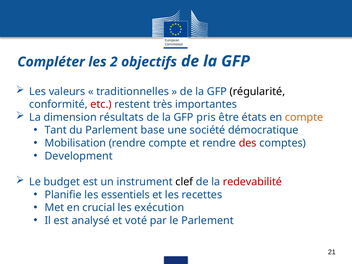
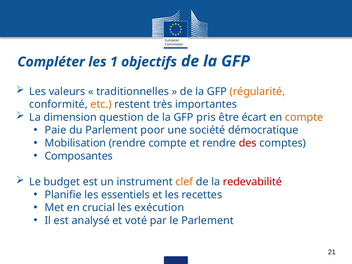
2: 2 -> 1
régularité colour: black -> orange
etc colour: red -> orange
résultats: résultats -> question
états: états -> écart
Tant: Tant -> Paie
base: base -> poor
Development: Development -> Composantes
clef colour: black -> orange
